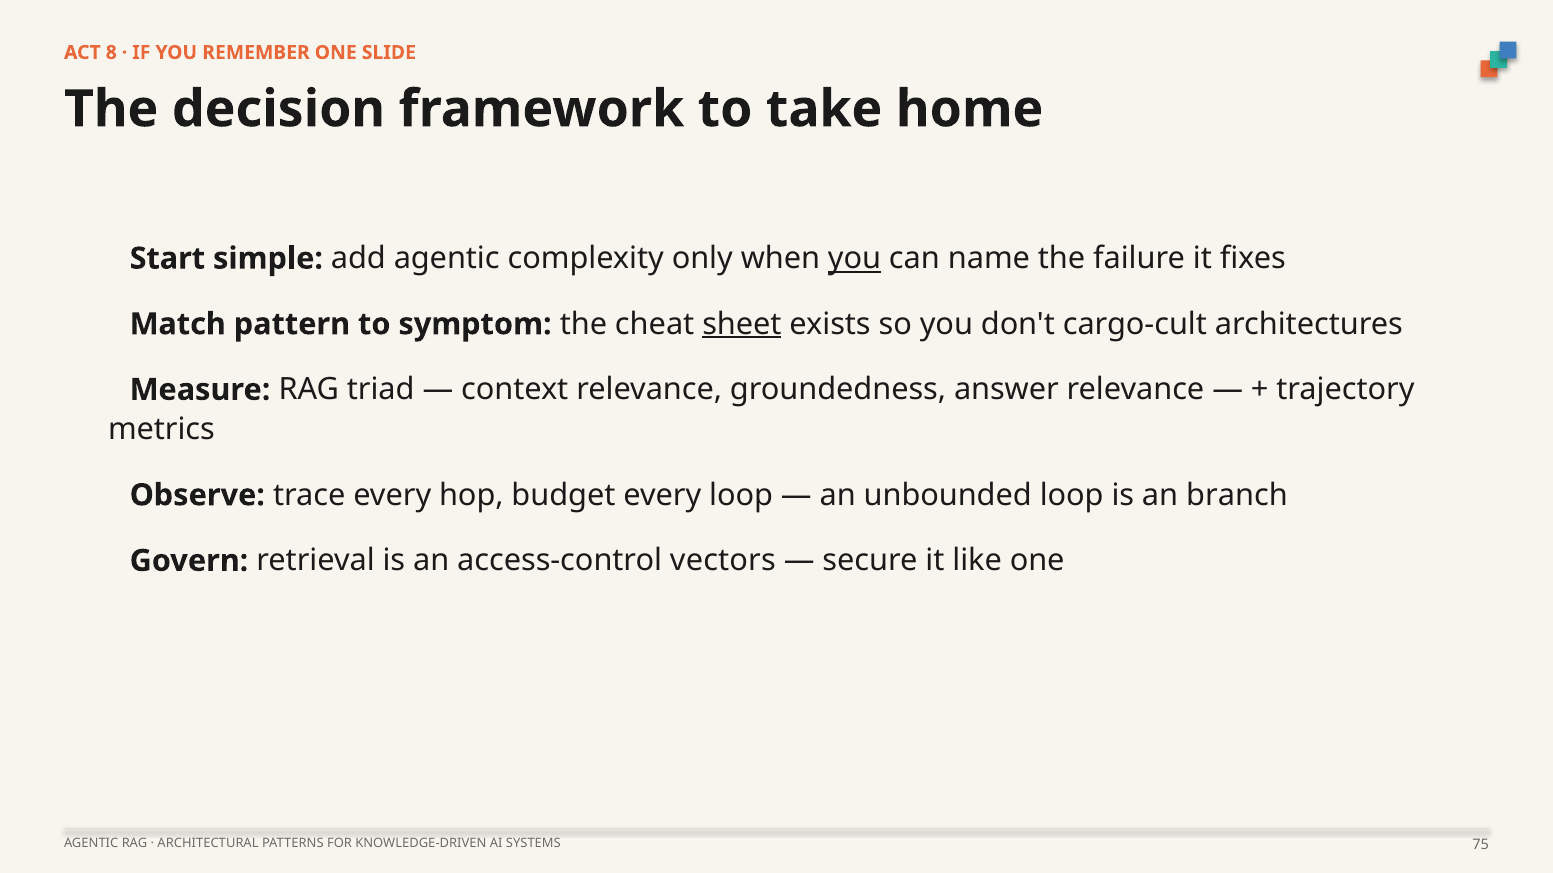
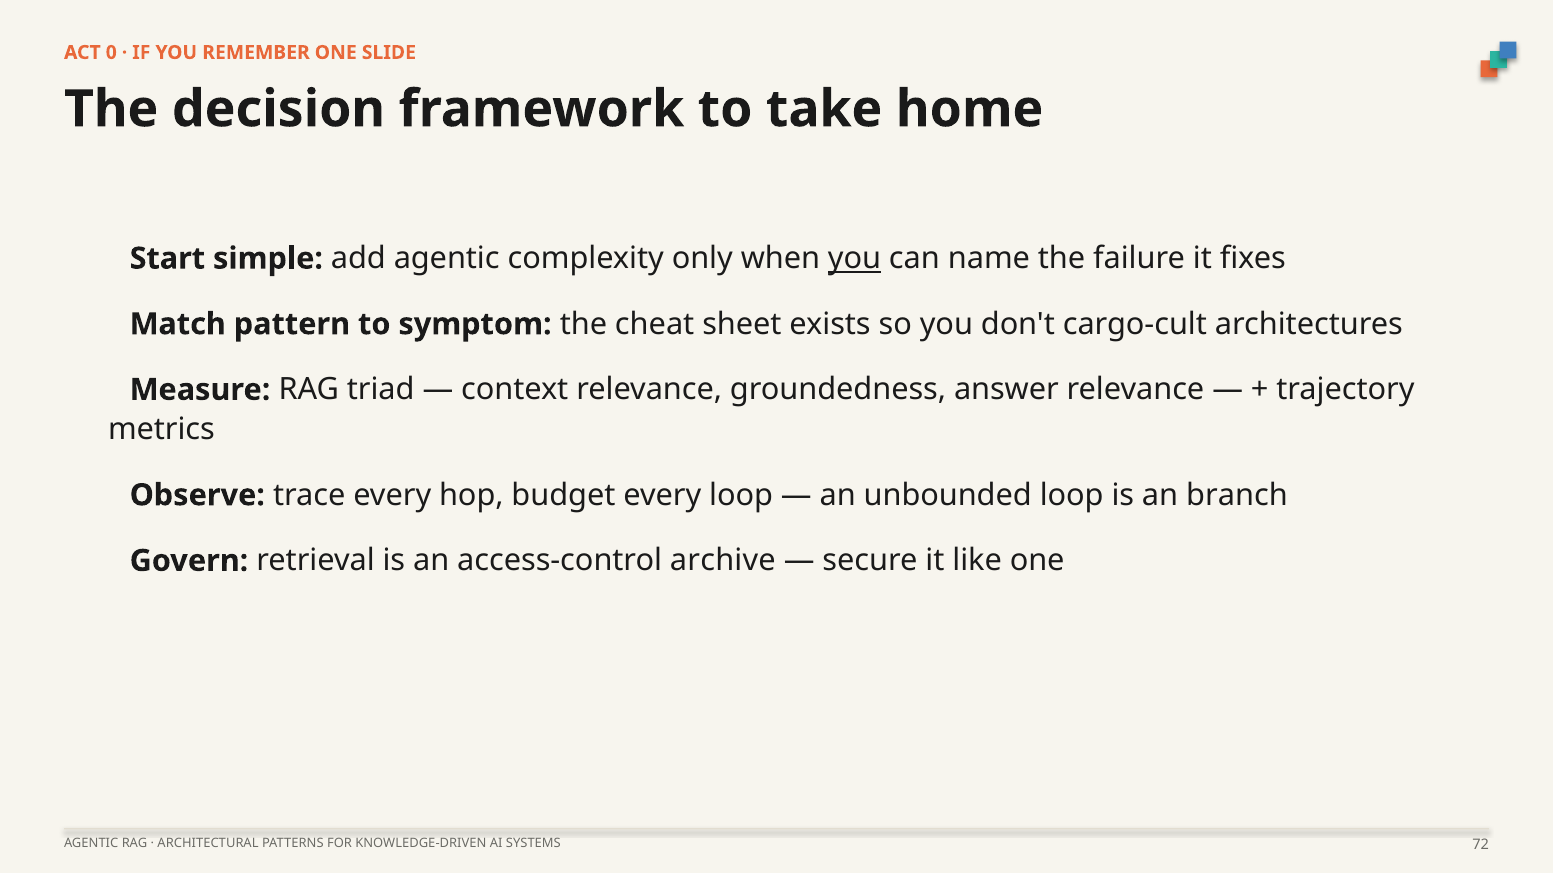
8: 8 -> 0
sheet underline: present -> none
vectors: vectors -> archive
75: 75 -> 72
